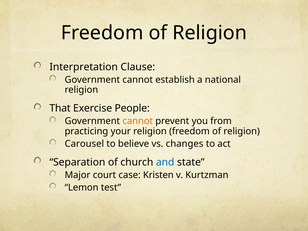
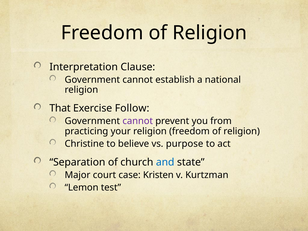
People: People -> Follow
cannot at (138, 121) colour: orange -> purple
Carousel: Carousel -> Christine
changes: changes -> purpose
